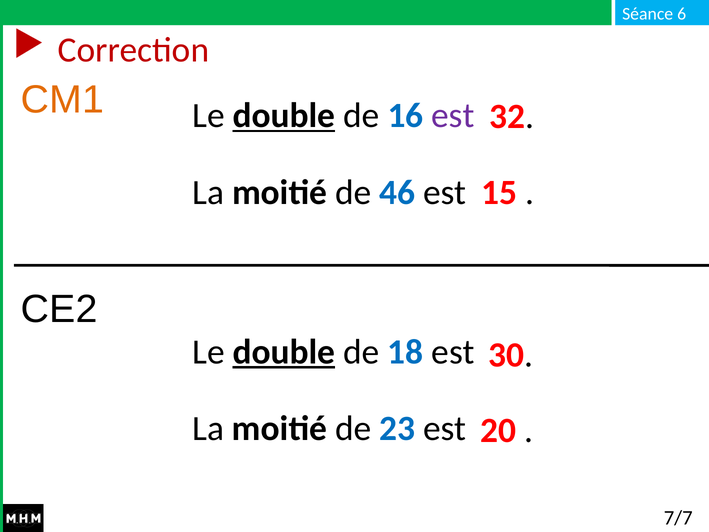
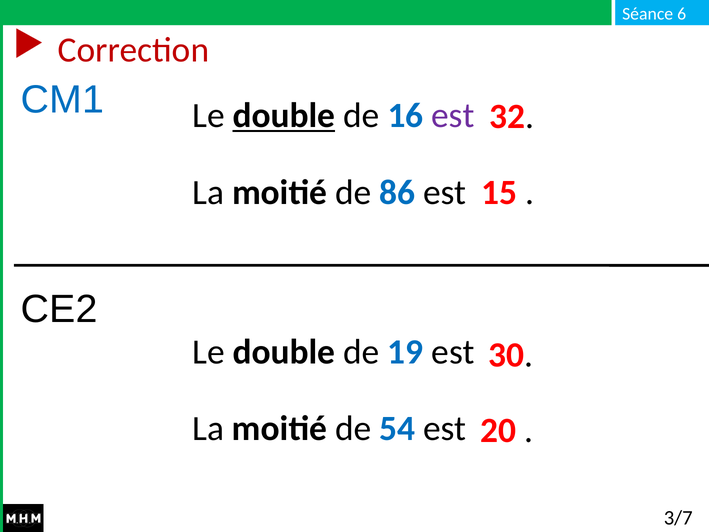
CM1 colour: orange -> blue
46: 46 -> 86
double at (284, 352) underline: present -> none
18: 18 -> 19
23: 23 -> 54
7/7: 7/7 -> 3/7
